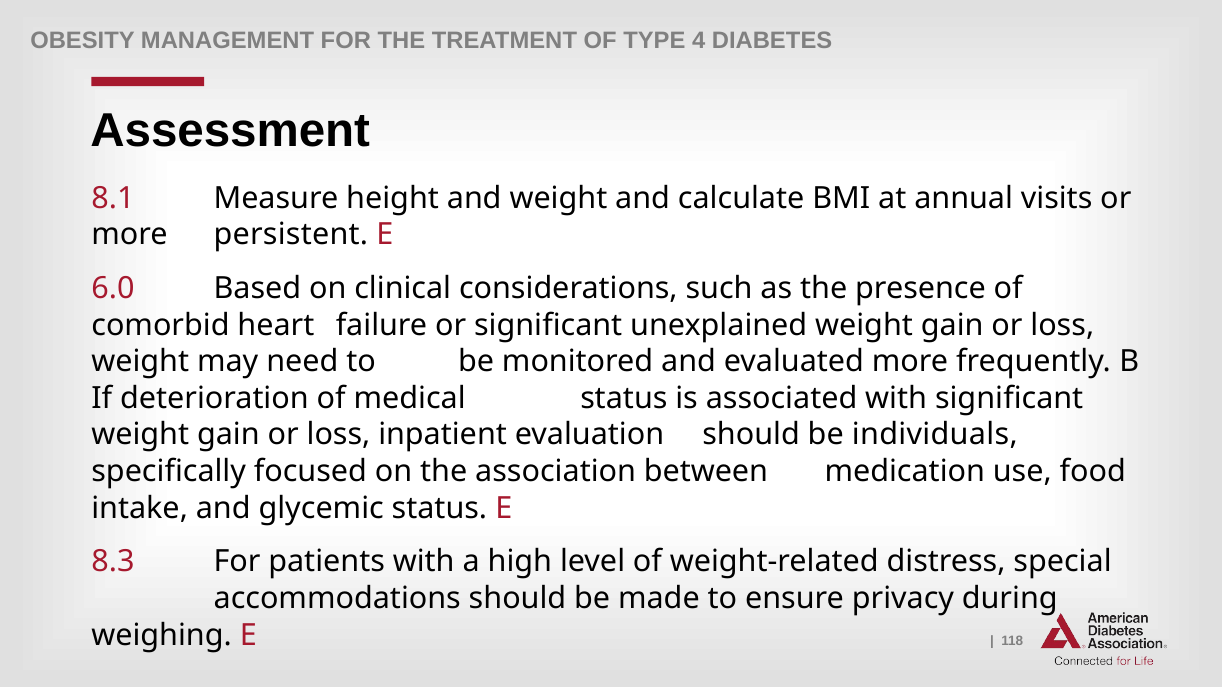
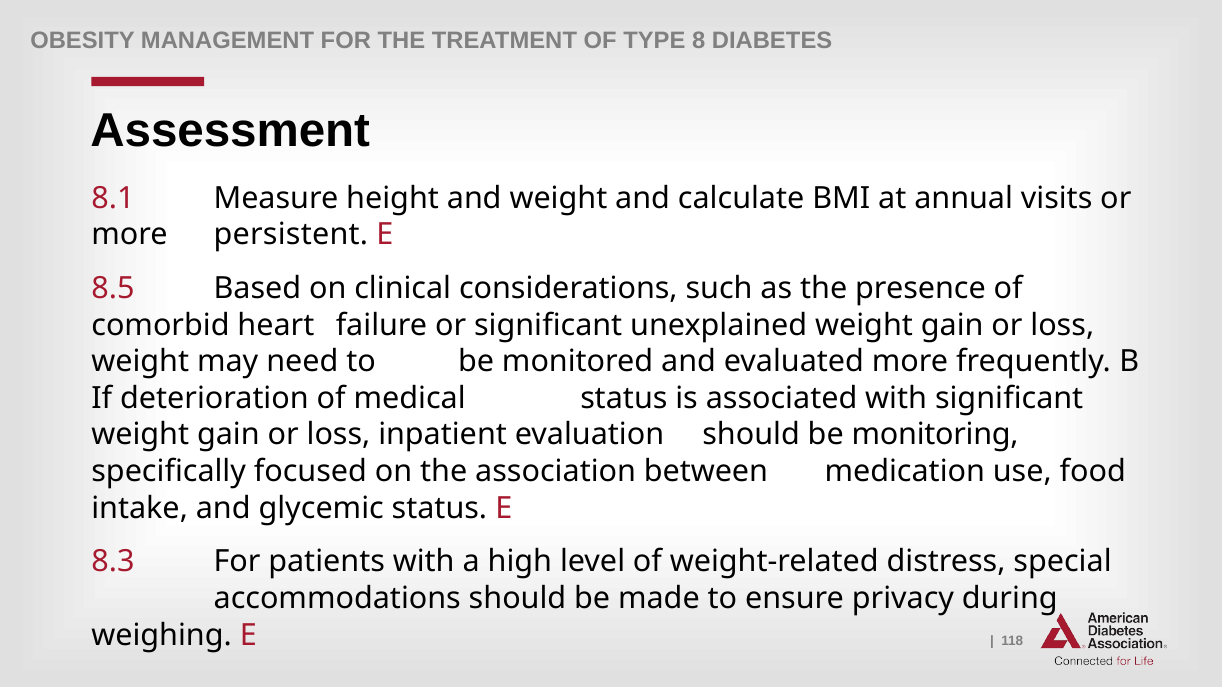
4: 4 -> 8
6.0: 6.0 -> 8.5
individuals: individuals -> monitoring
